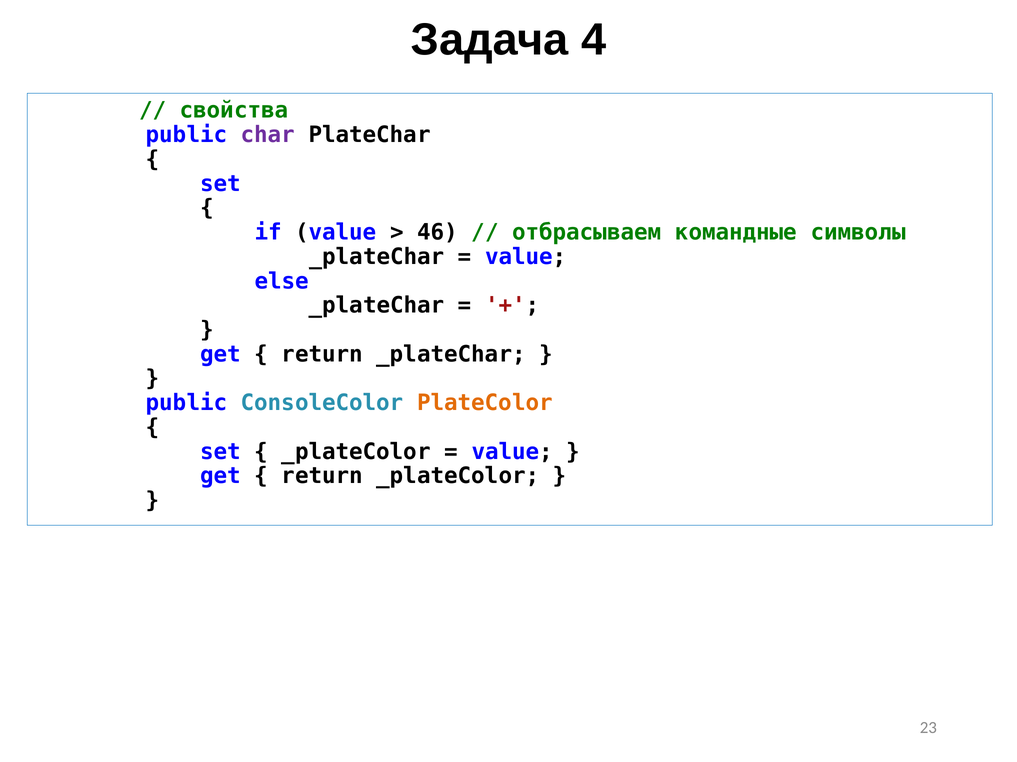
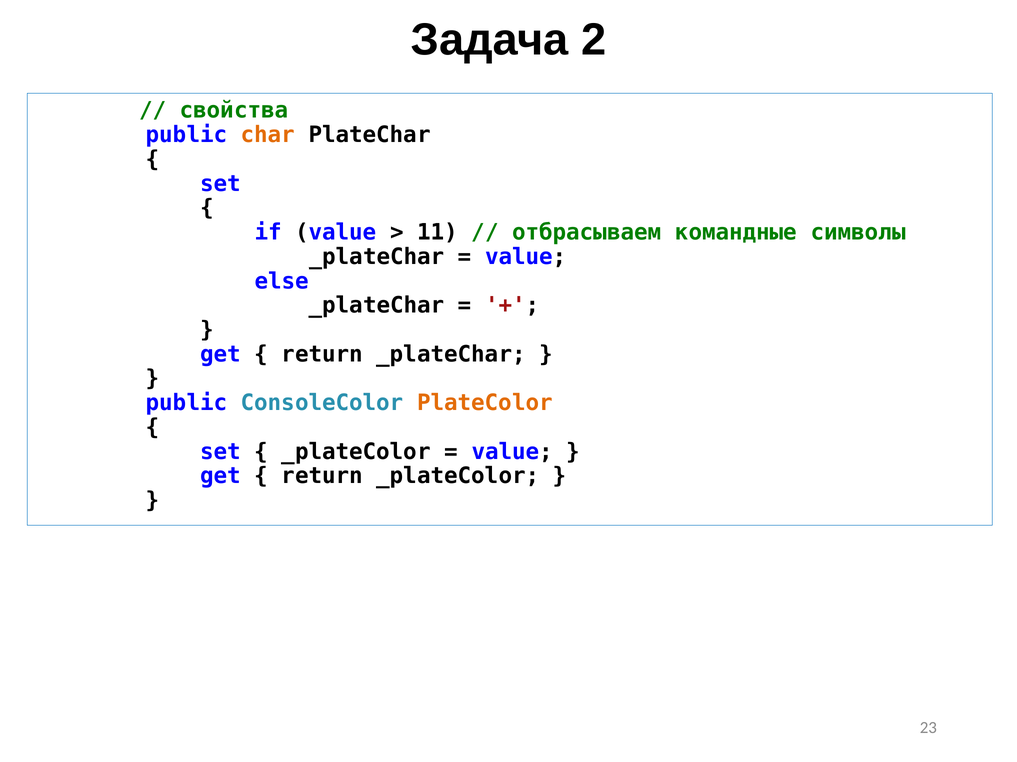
4: 4 -> 2
char colour: purple -> orange
46: 46 -> 11
